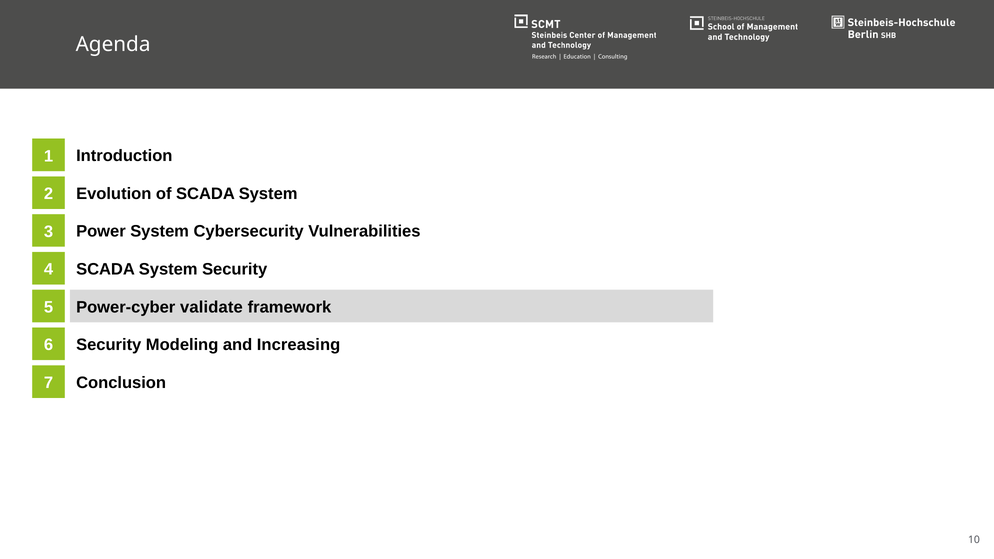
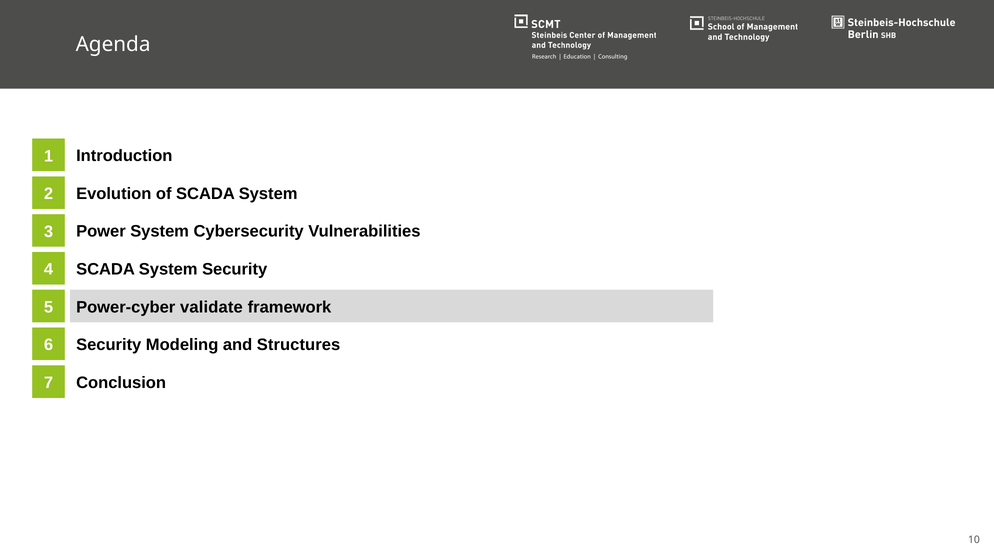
Increasing: Increasing -> Structures
